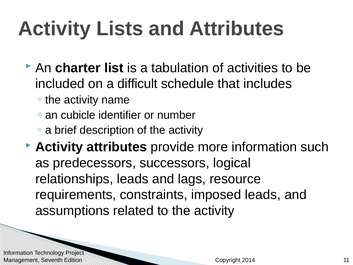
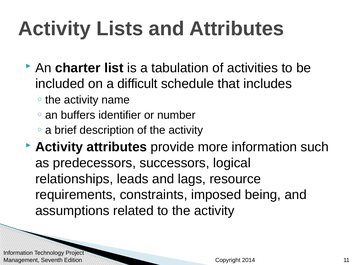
cubicle: cubicle -> buffers
imposed leads: leads -> being
